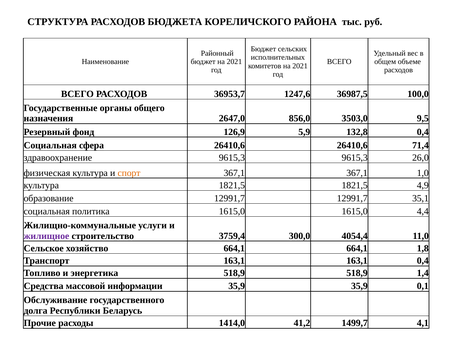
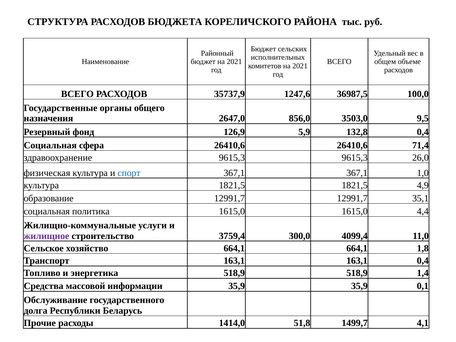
36953,7: 36953,7 -> 35737,9
спорт colour: orange -> blue
4054,4: 4054,4 -> 4099,4
41,2: 41,2 -> 51,8
